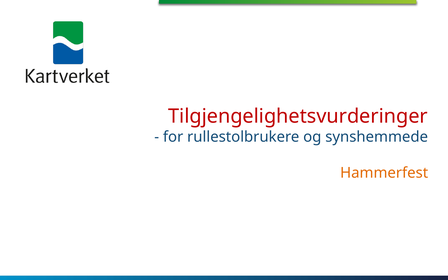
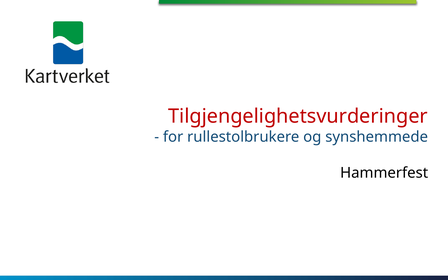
Hammerfest colour: orange -> black
